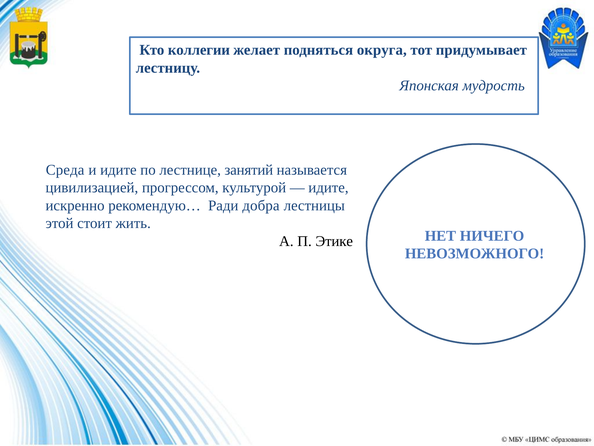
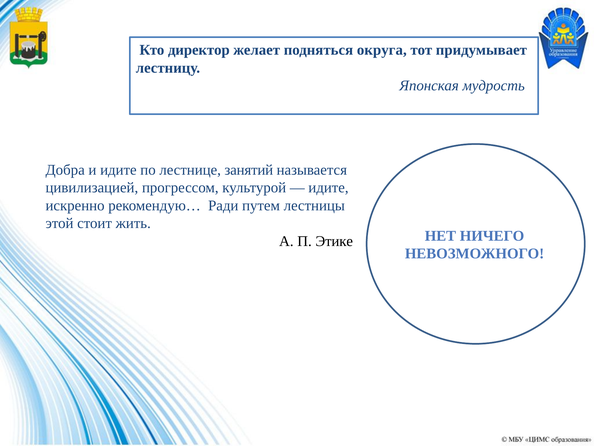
коллегии: коллегии -> директор
Среда: Среда -> Добра
добра: добра -> путем
